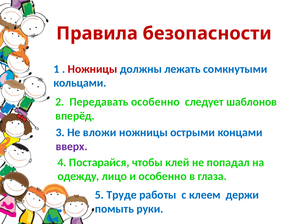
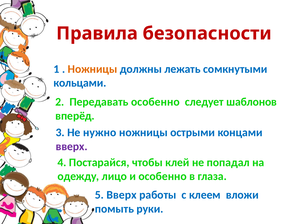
Ножницы at (93, 69) colour: red -> orange
вложи: вложи -> нужно
5 Труде: Труде -> Вверх
держи: держи -> вложи
